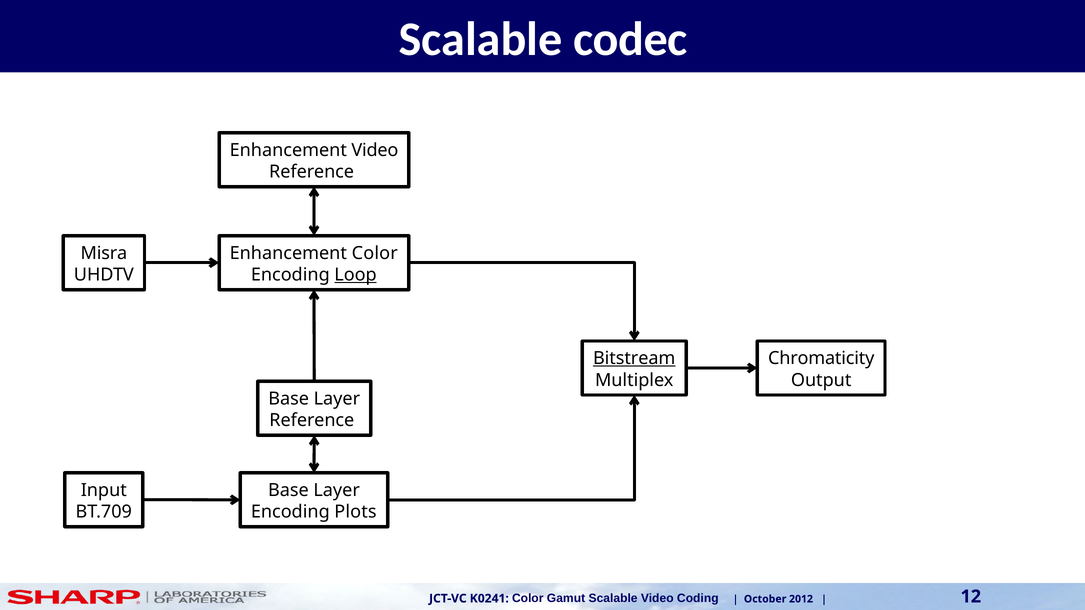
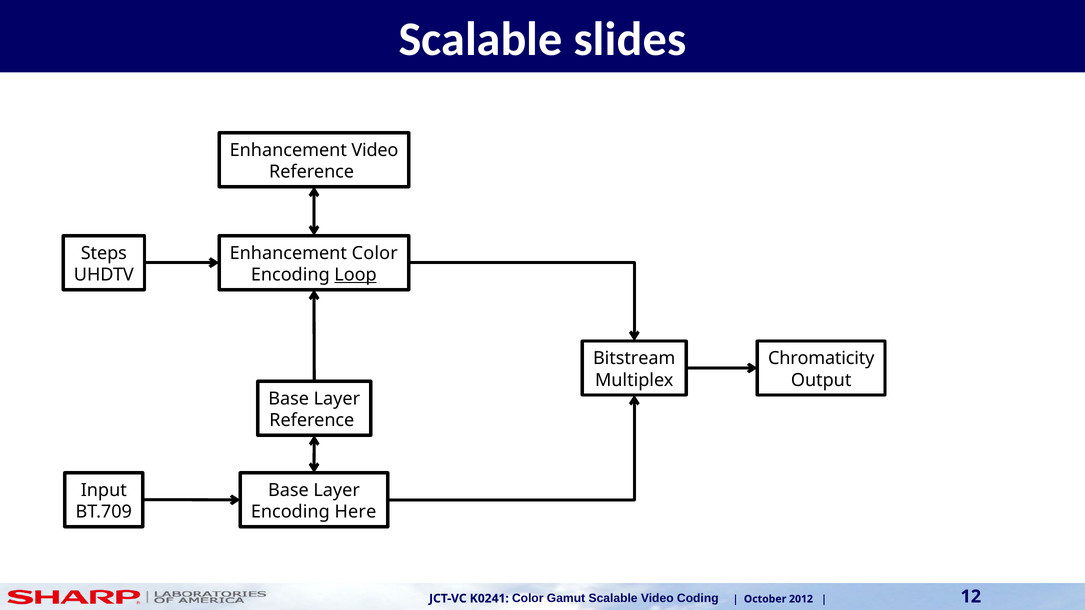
codec: codec -> slides
Misra: Misra -> Steps
Bitstream underline: present -> none
Plots: Plots -> Here
